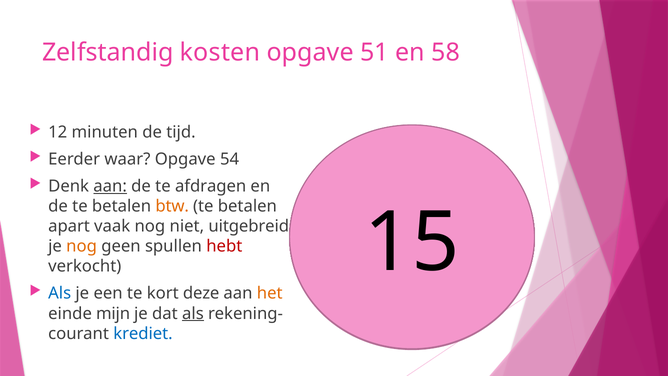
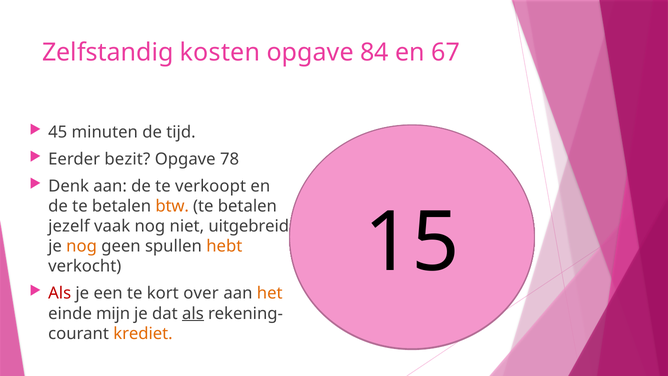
51: 51 -> 84
58: 58 -> 67
12 at (58, 132): 12 -> 45
waar: waar -> bezit
54: 54 -> 78
aan at (110, 186) underline: present -> none
afdragen: afdragen -> verkoopt
apart: apart -> jezelf
hebt colour: red -> orange
Als at (60, 293) colour: blue -> red
deze: deze -> over
krediet colour: blue -> orange
